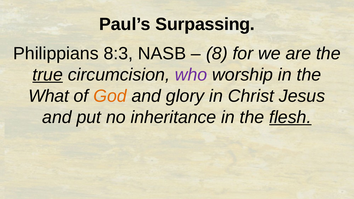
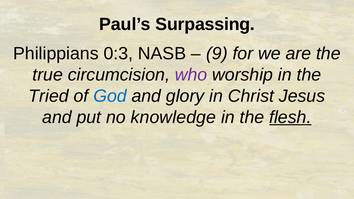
8:3: 8:3 -> 0:3
8: 8 -> 9
true underline: present -> none
What: What -> Tried
God colour: orange -> blue
inheritance: inheritance -> knowledge
